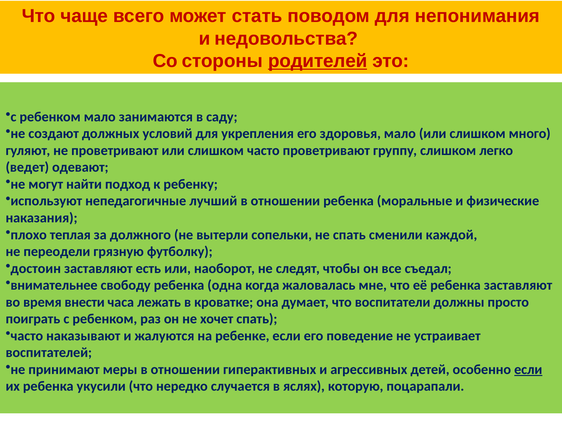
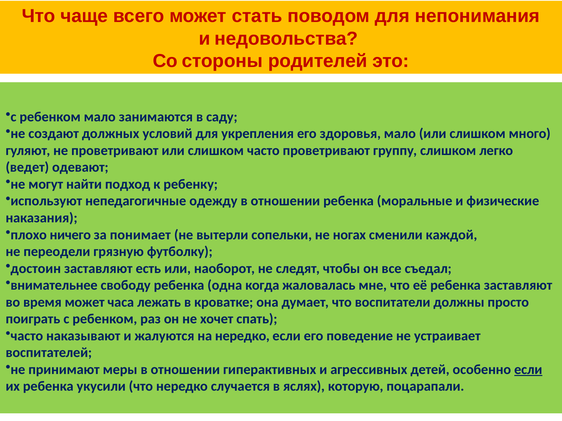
родителей underline: present -> none
лучший: лучший -> одежду
теплая: теплая -> ничего
должного: должного -> понимает
не спать: спать -> ногах
время внести: внести -> может
на ребенке: ребенке -> нередко
